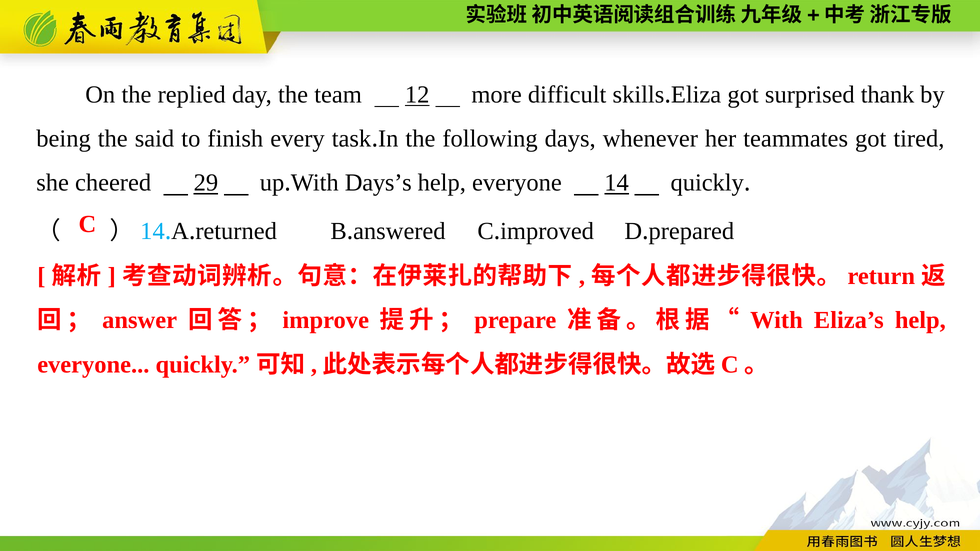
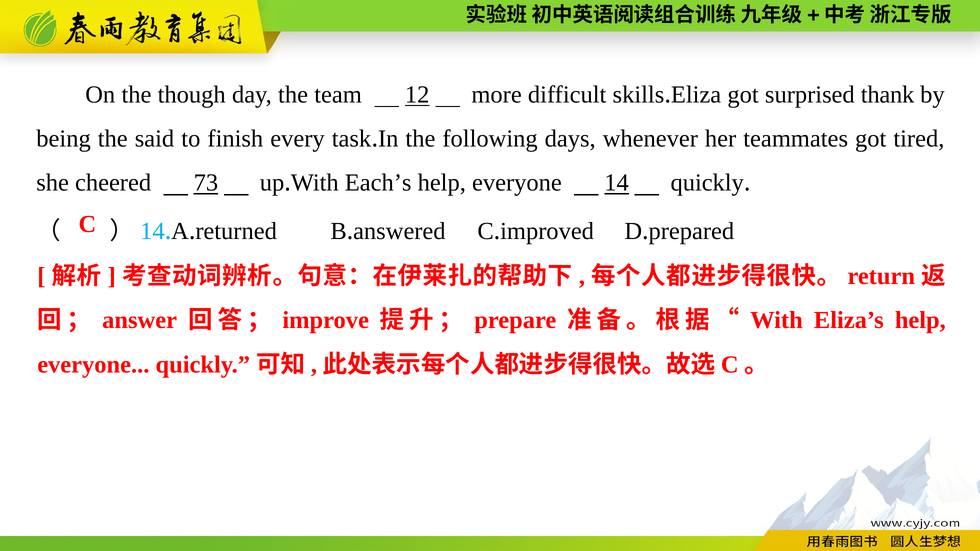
replied: replied -> though
29: 29 -> 73
Days’s: Days’s -> Each’s
